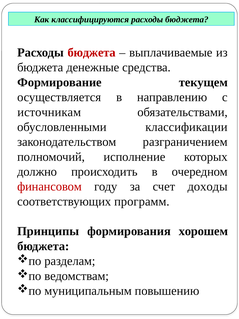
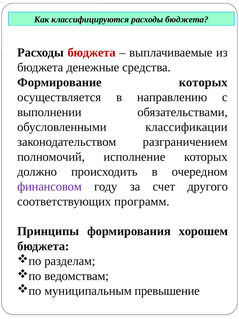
Формирование текущем: текущем -> которых
источникам: источникам -> выполнении
финансовом colour: red -> purple
доходы: доходы -> другого
повышению: повышению -> превышение
